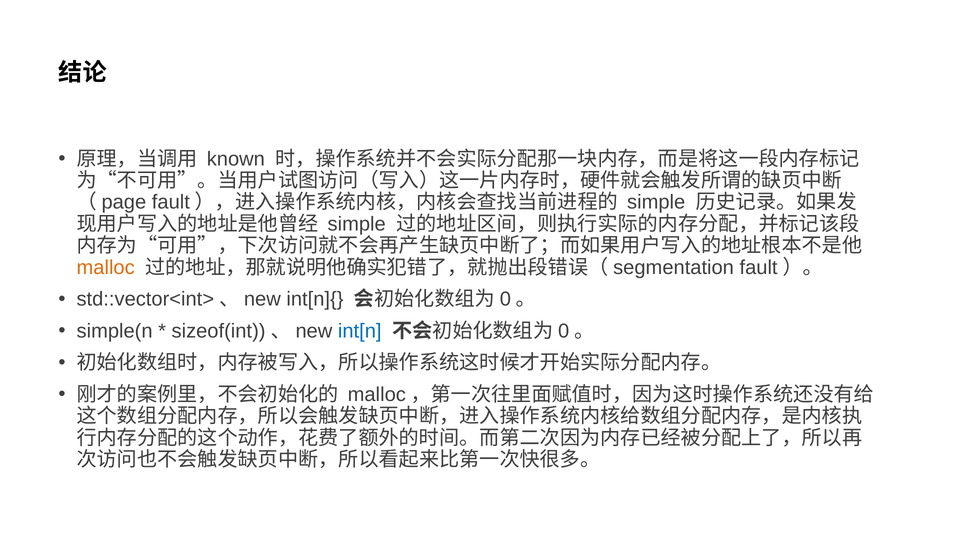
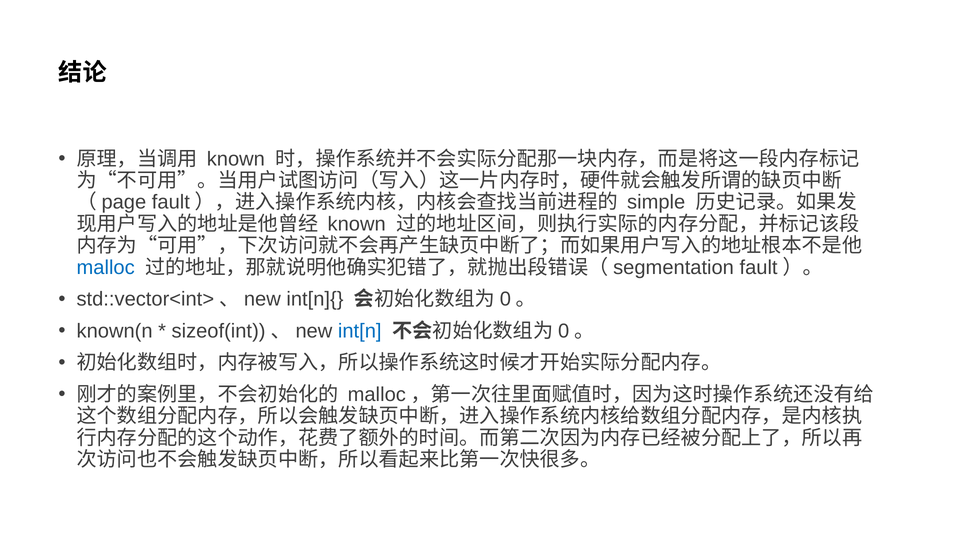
simple at (357, 224): simple -> known
malloc colour: orange -> blue
simple(n: simple(n -> known(n
